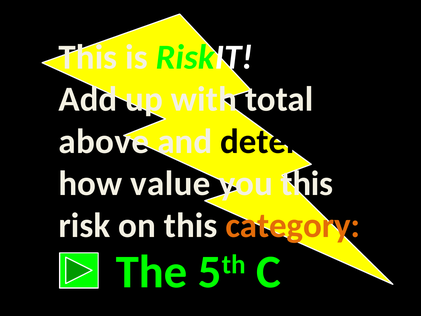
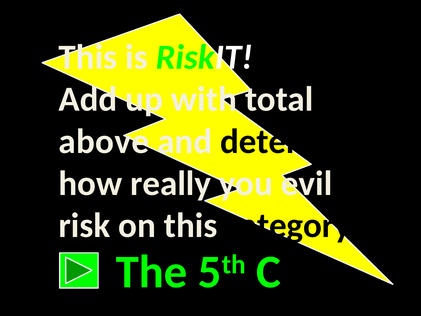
value: value -> really
you this: this -> evil
category colour: orange -> black
